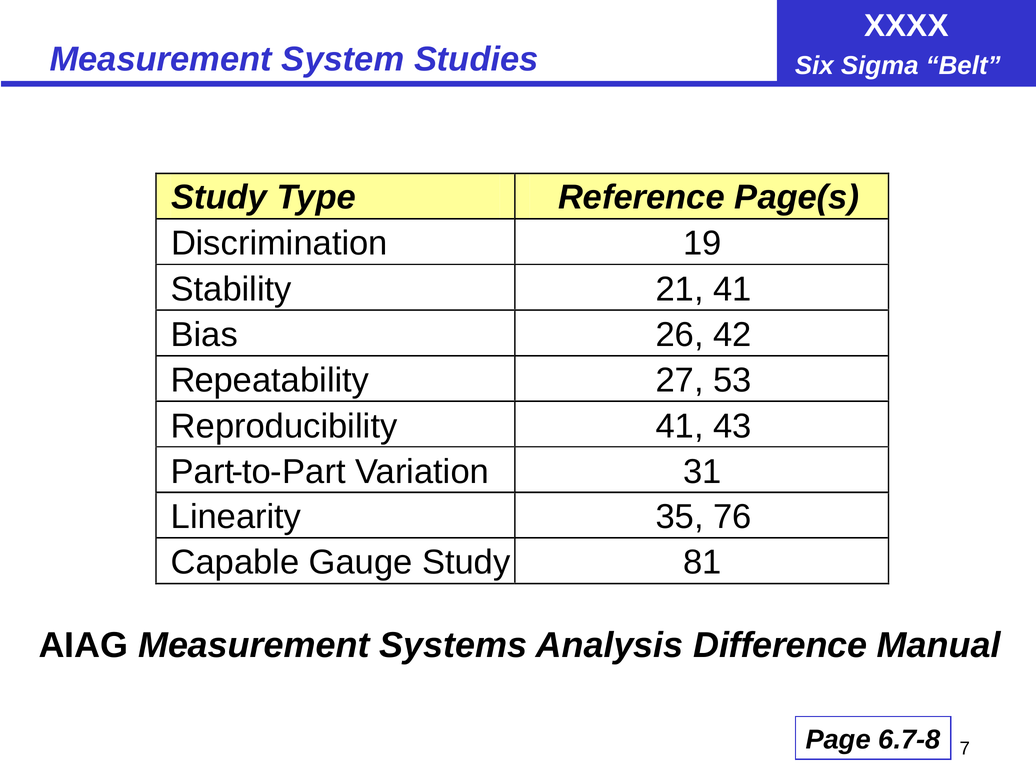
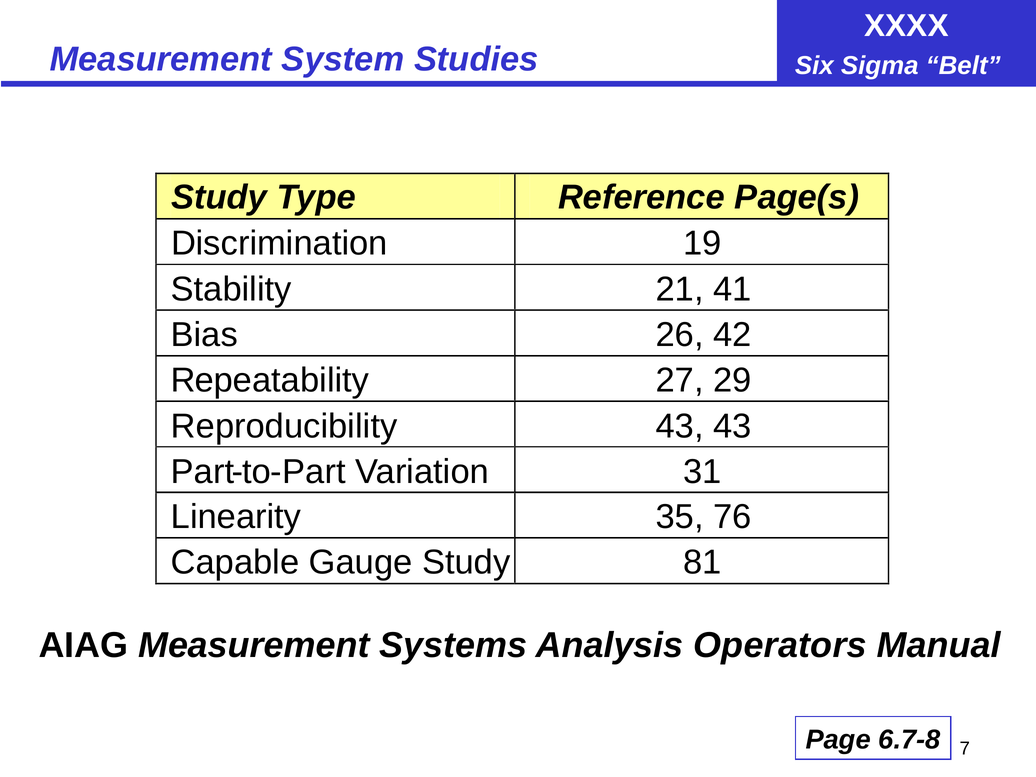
53: 53 -> 29
Reproducibility 41: 41 -> 43
Difference: Difference -> Operators
